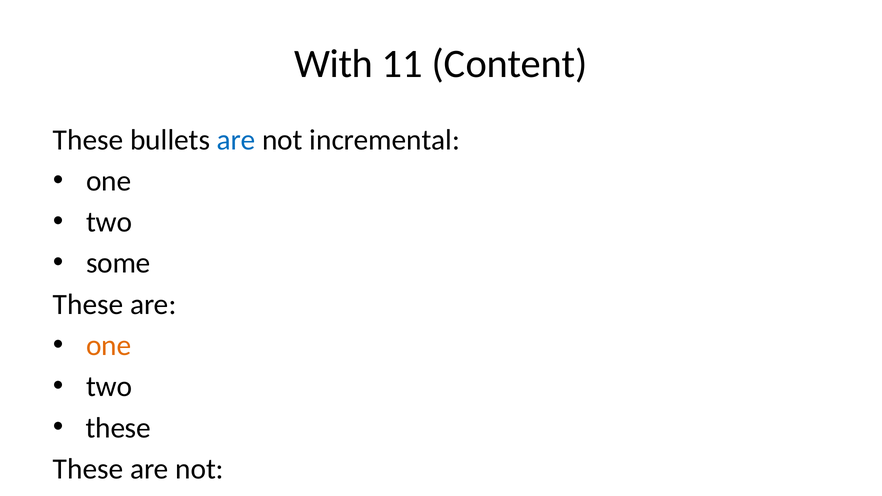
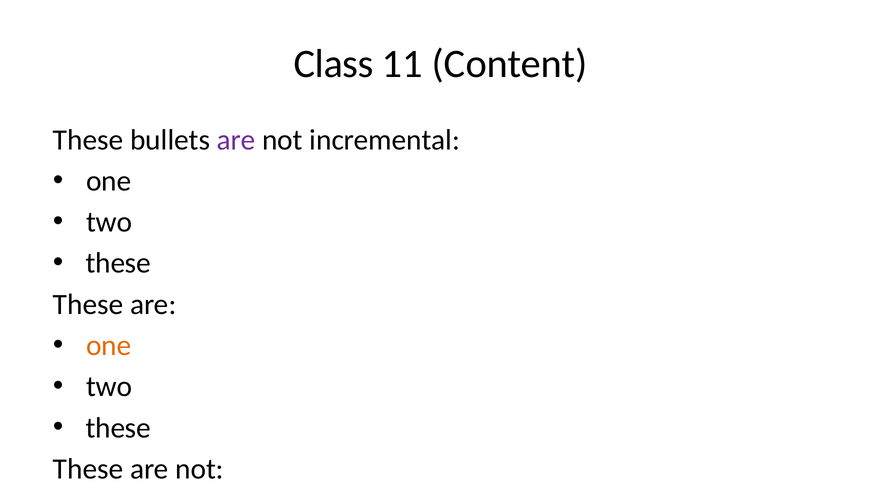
With: With -> Class
are at (236, 140) colour: blue -> purple
some at (118, 263): some -> these
